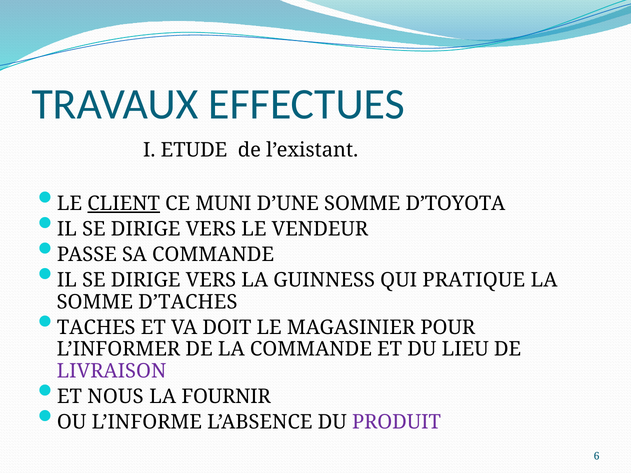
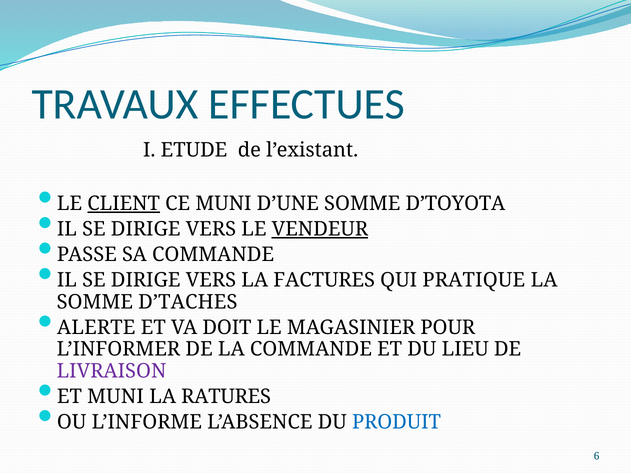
VENDEUR underline: none -> present
GUINNESS: GUINNESS -> FACTURES
TACHES: TACHES -> ALERTE
ET NOUS: NOUS -> MUNI
FOURNIR: FOURNIR -> RATURES
PRODUIT colour: purple -> blue
